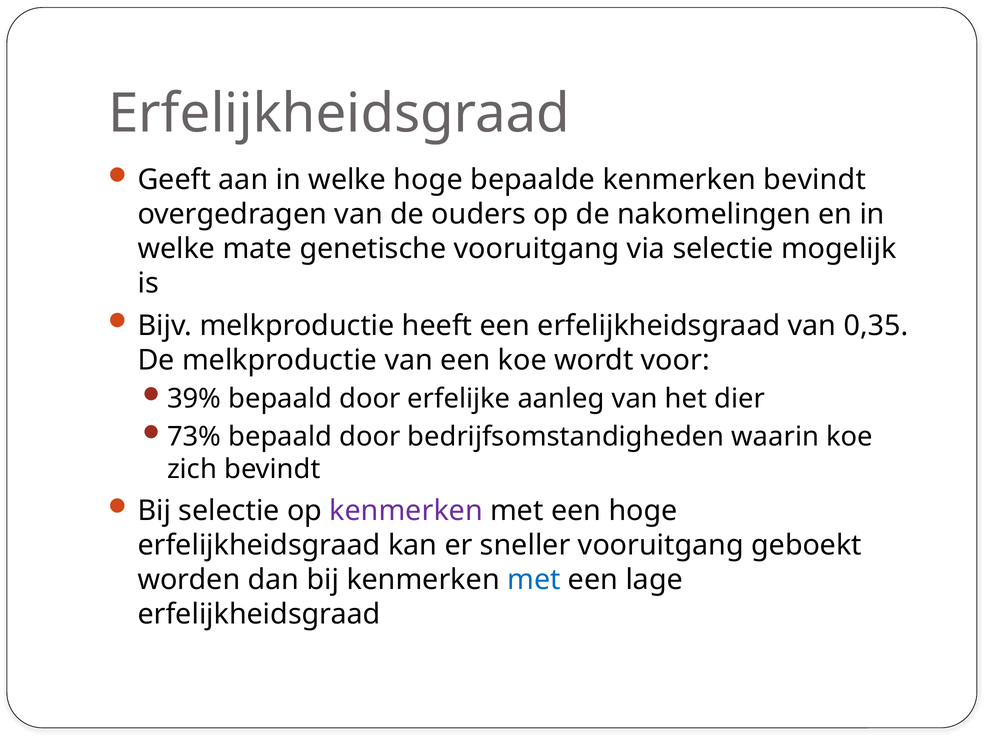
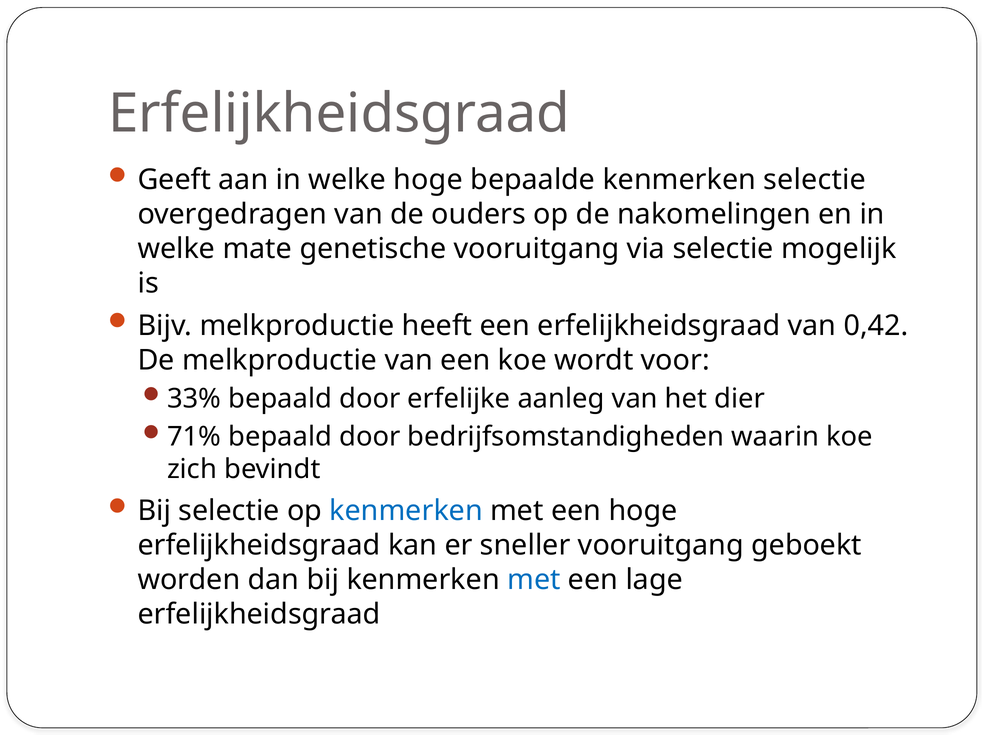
kenmerken bevindt: bevindt -> selectie
0,35: 0,35 -> 0,42
39%: 39% -> 33%
73%: 73% -> 71%
kenmerken at (406, 511) colour: purple -> blue
